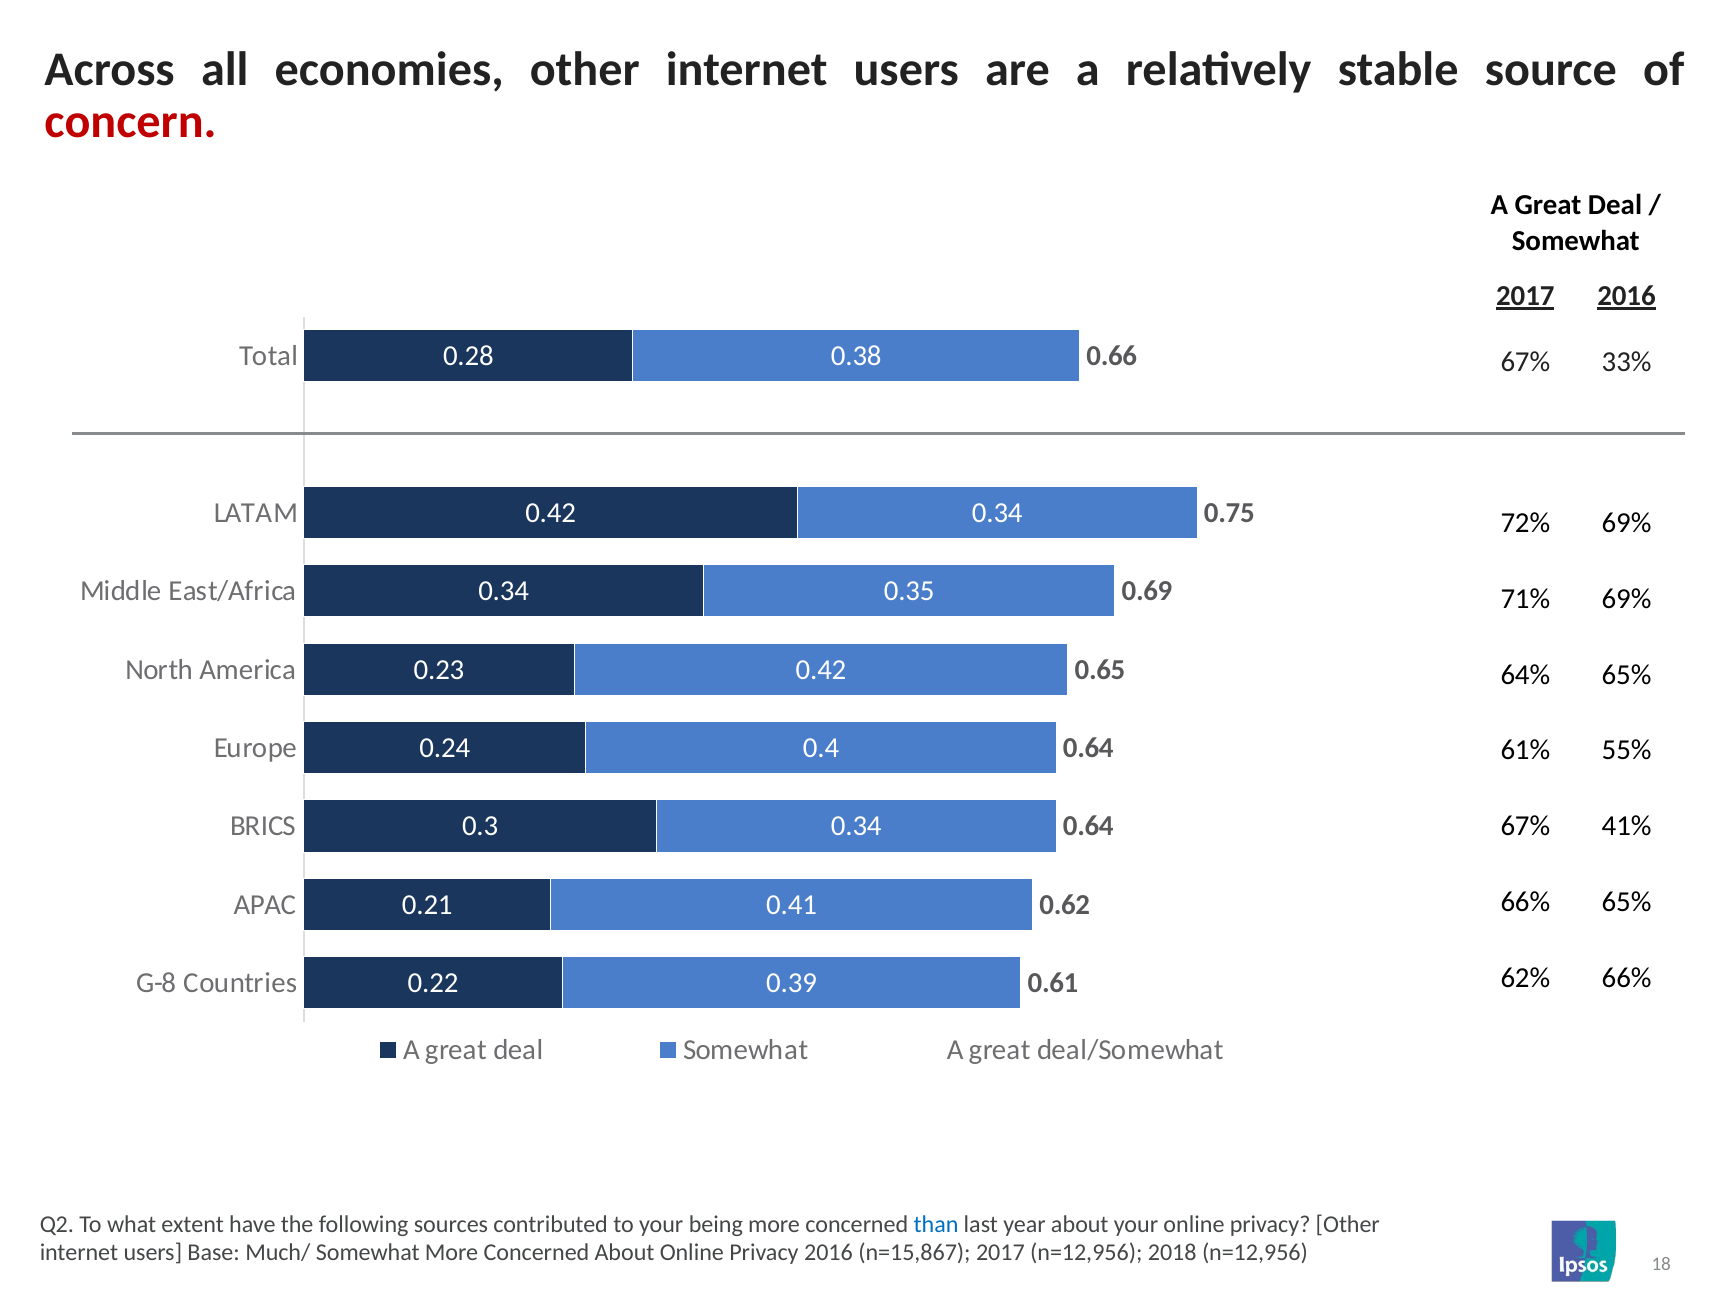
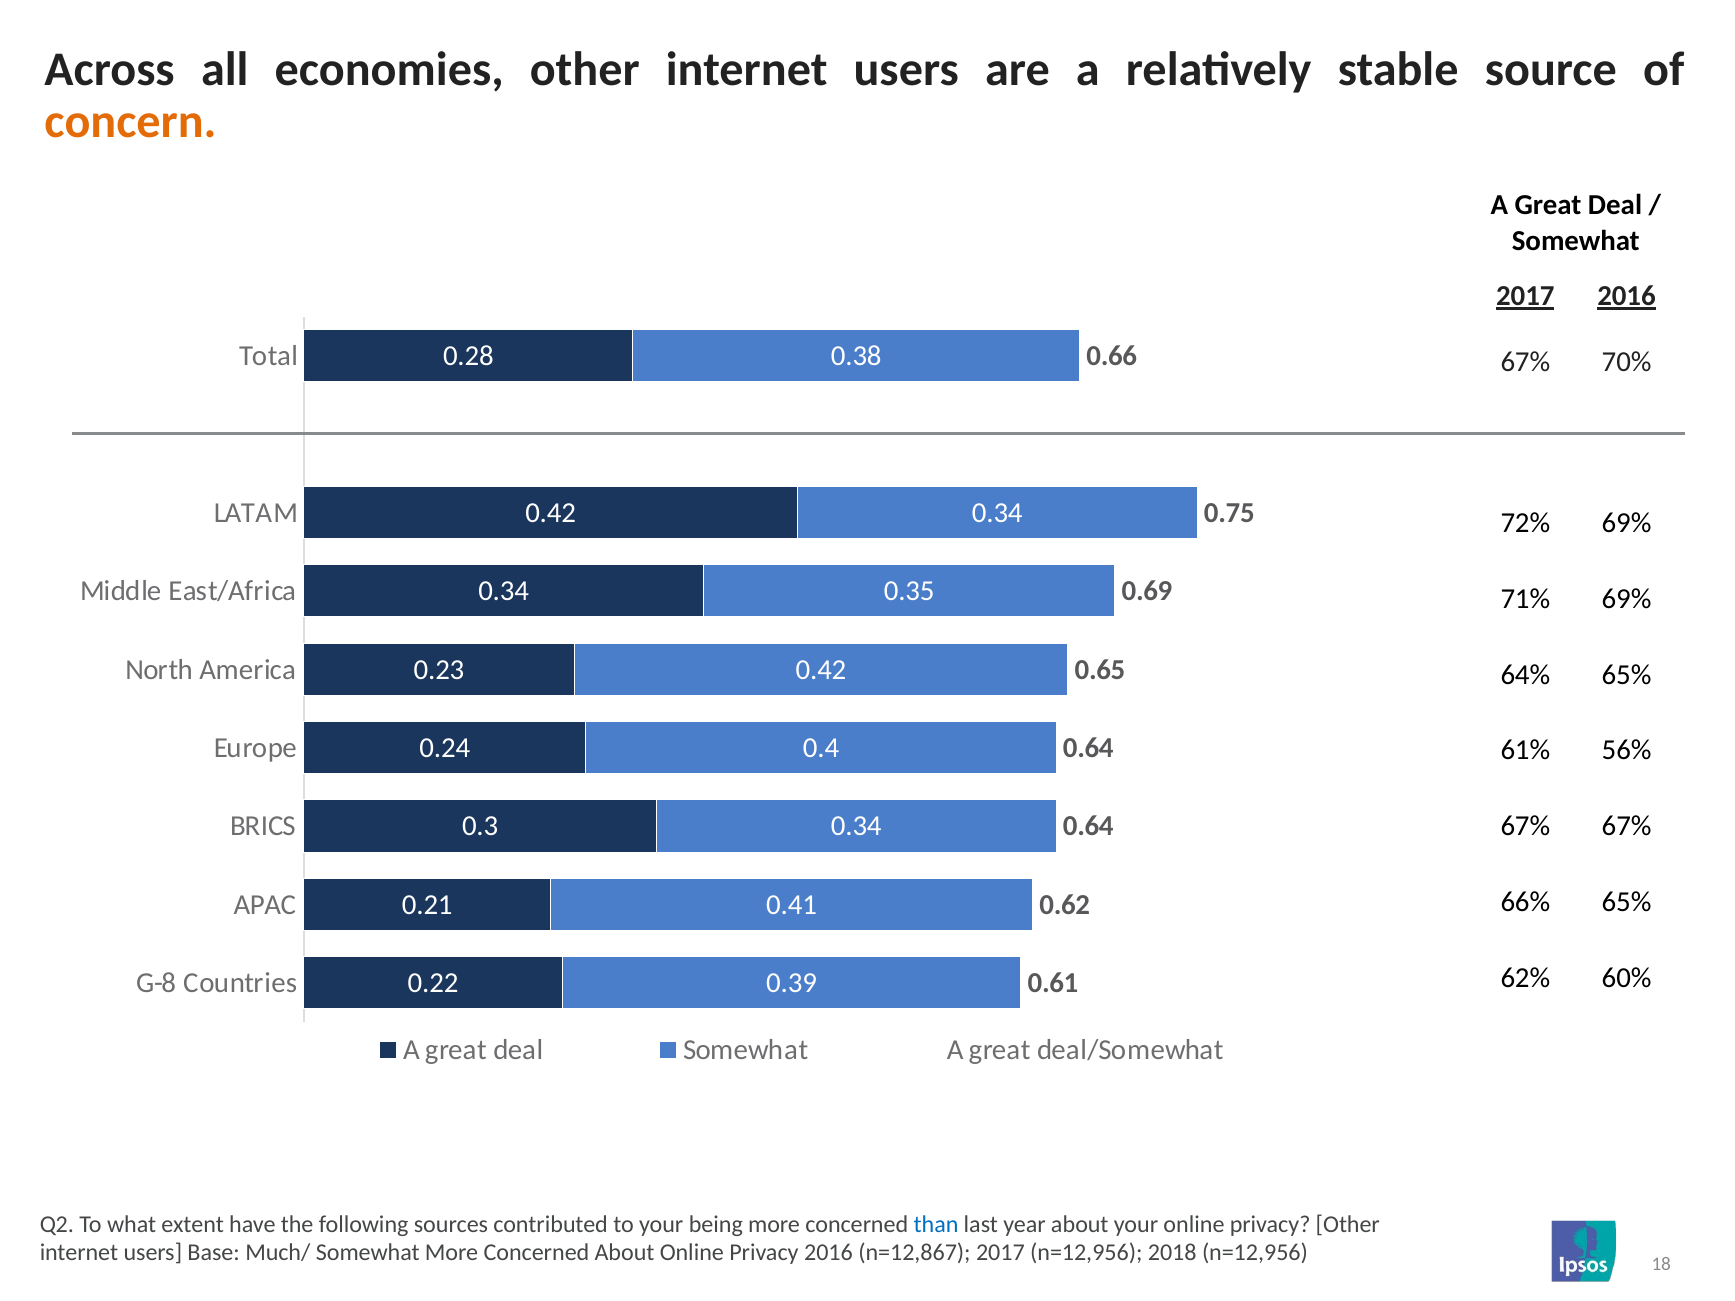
concern colour: red -> orange
33%: 33% -> 70%
55%: 55% -> 56%
67% 41%: 41% -> 67%
62% 66%: 66% -> 60%
n=15,867: n=15,867 -> n=12,867
